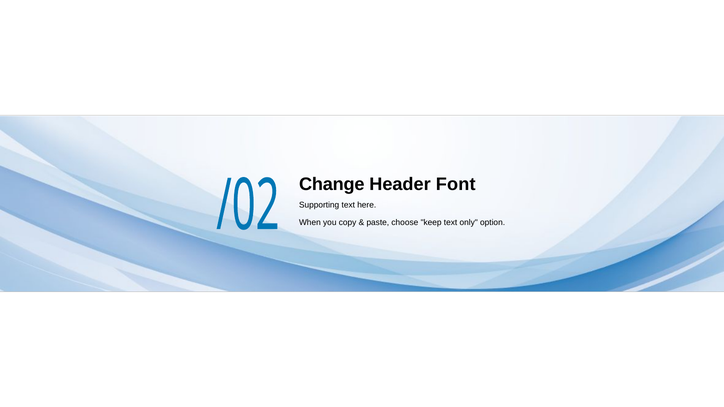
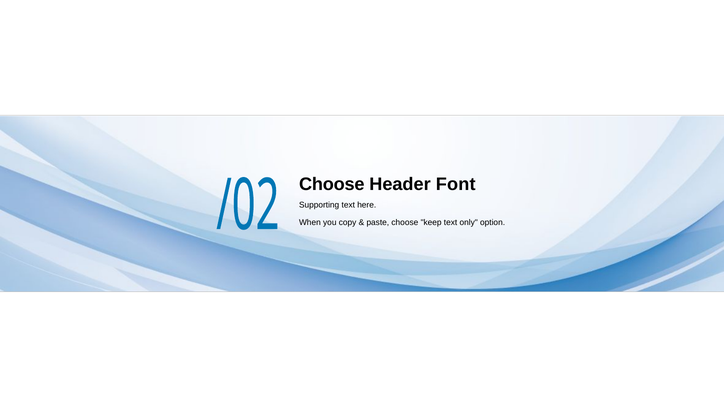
Change at (332, 184): Change -> Choose
